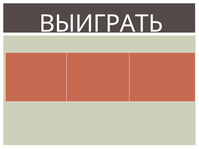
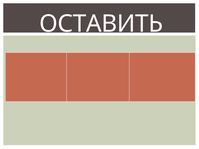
ВЫИГРАТЬ: ВЫИГРАТЬ -> ОСТАВИТЬ
